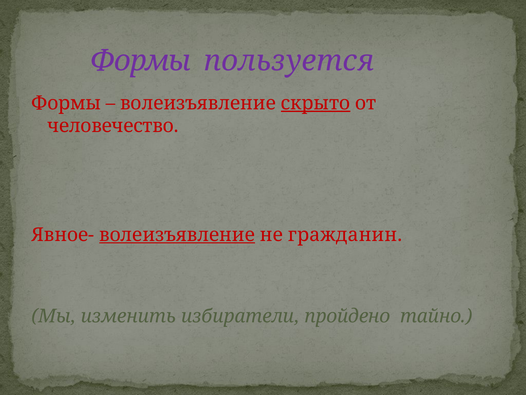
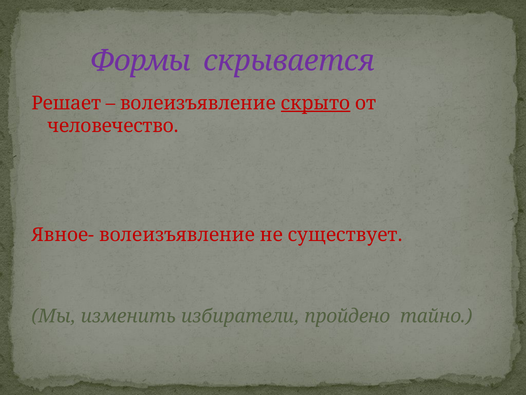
пользуется: пользуется -> скрывается
Формы at (66, 103): Формы -> Решает
волеизъявление at (177, 234) underline: present -> none
гражданин: гражданин -> существует
